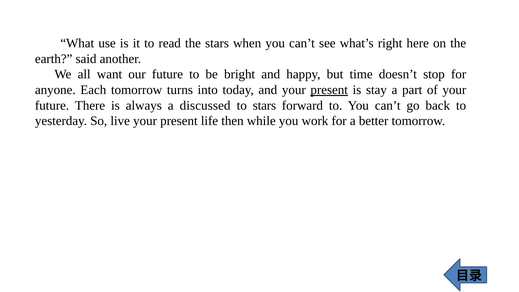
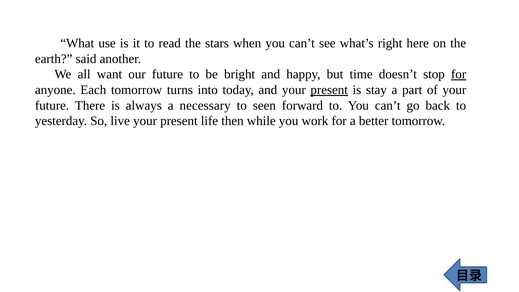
for at (459, 74) underline: none -> present
discussed: discussed -> necessary
to stars: stars -> seen
